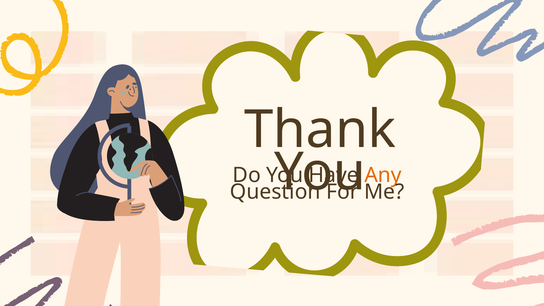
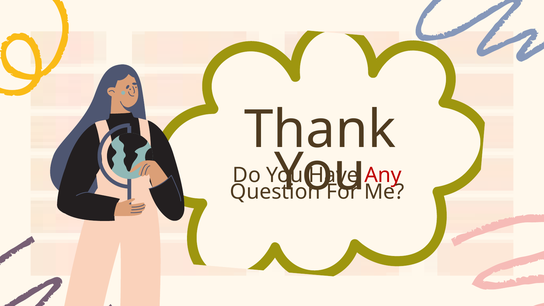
Any colour: orange -> red
